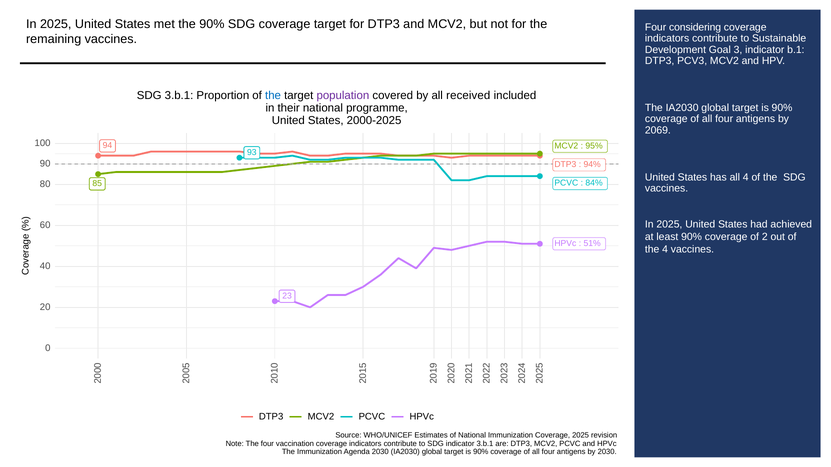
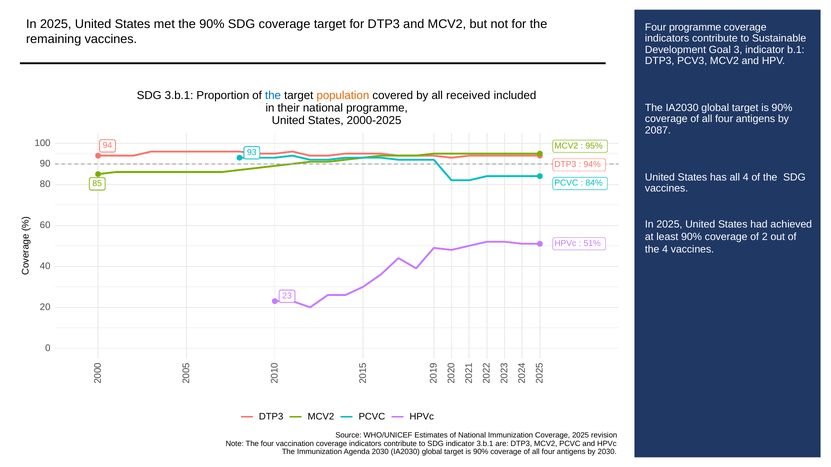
Four considering: considering -> programme
population colour: purple -> orange
2069: 2069 -> 2087
